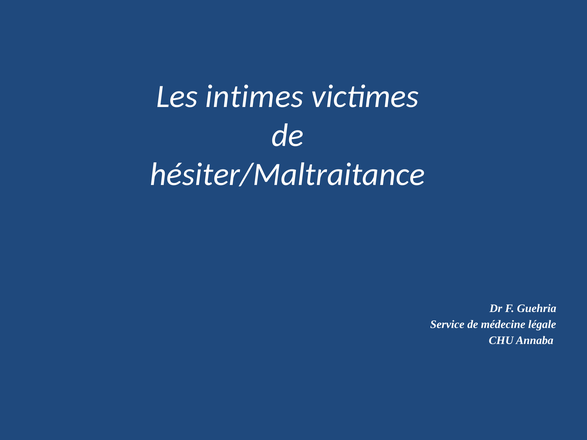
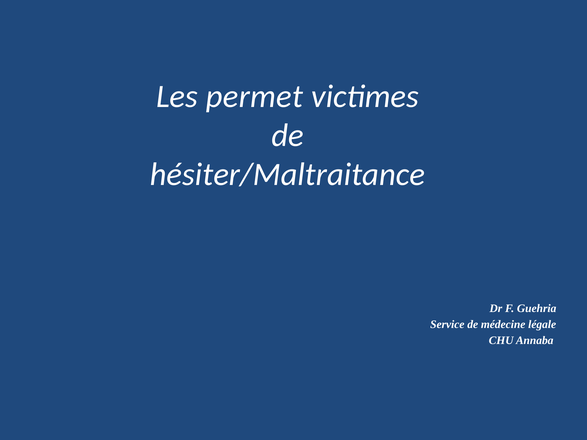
intimes: intimes -> permet
